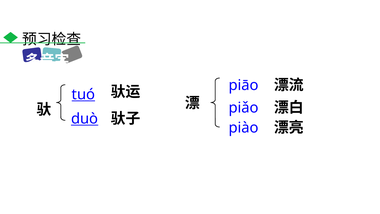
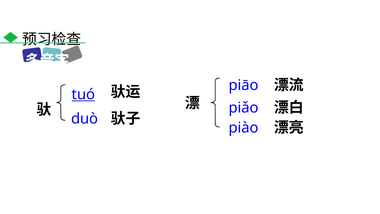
duò underline: present -> none
